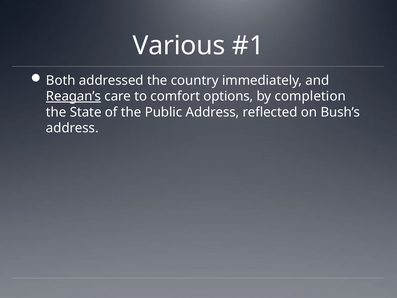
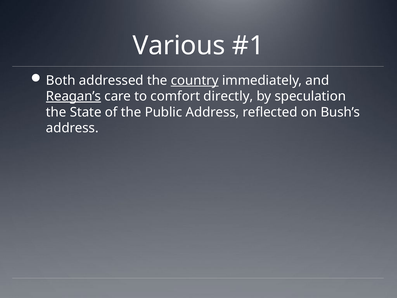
country underline: none -> present
options: options -> directly
completion: completion -> speculation
